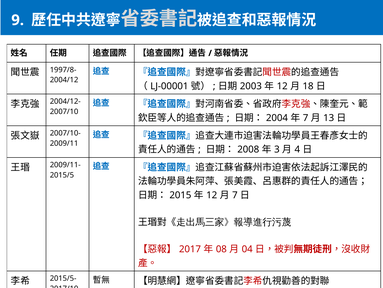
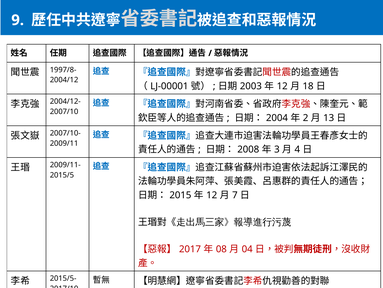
7 at (306, 118): 7 -> 2
